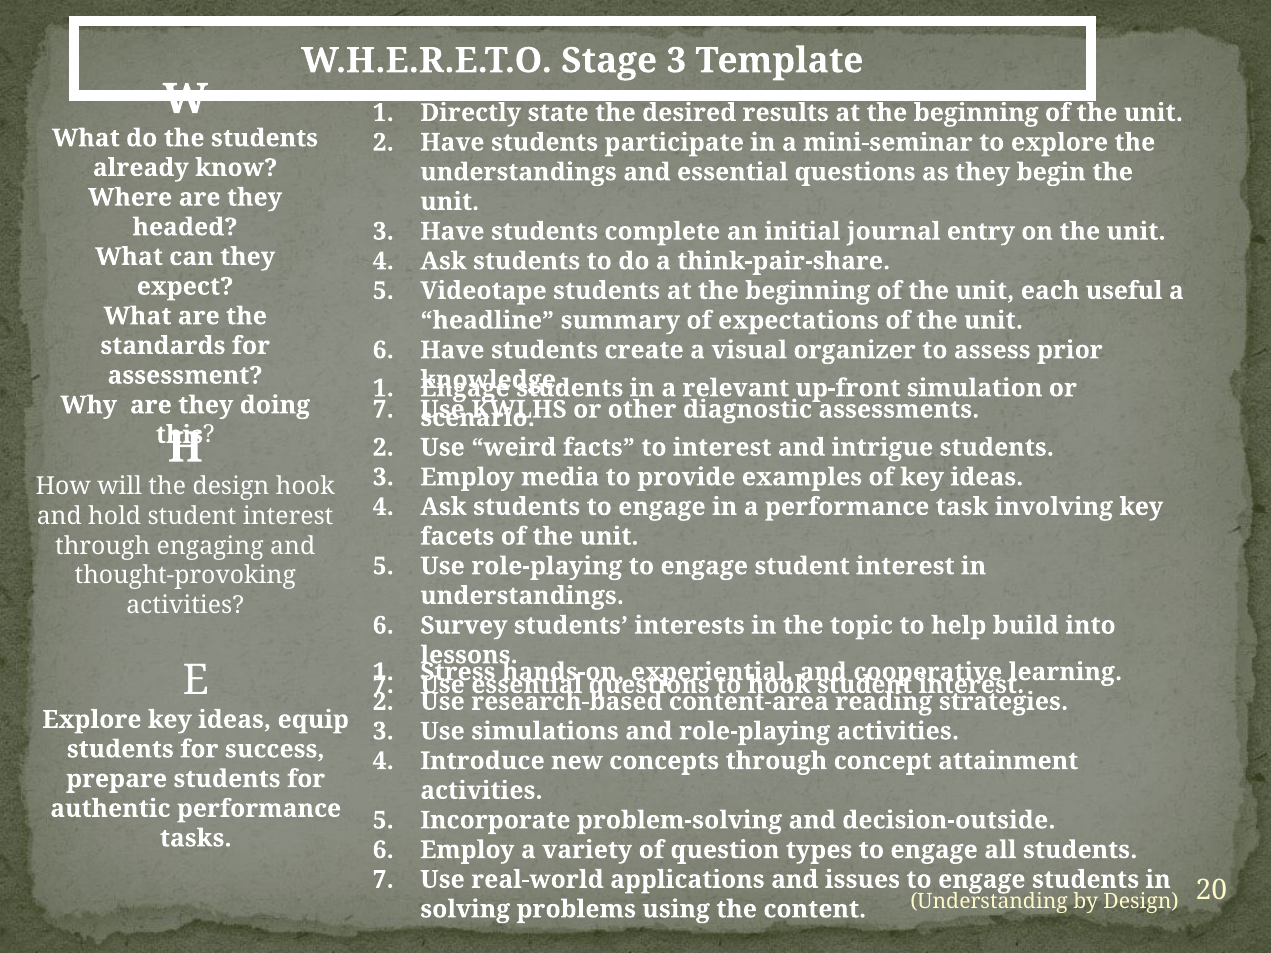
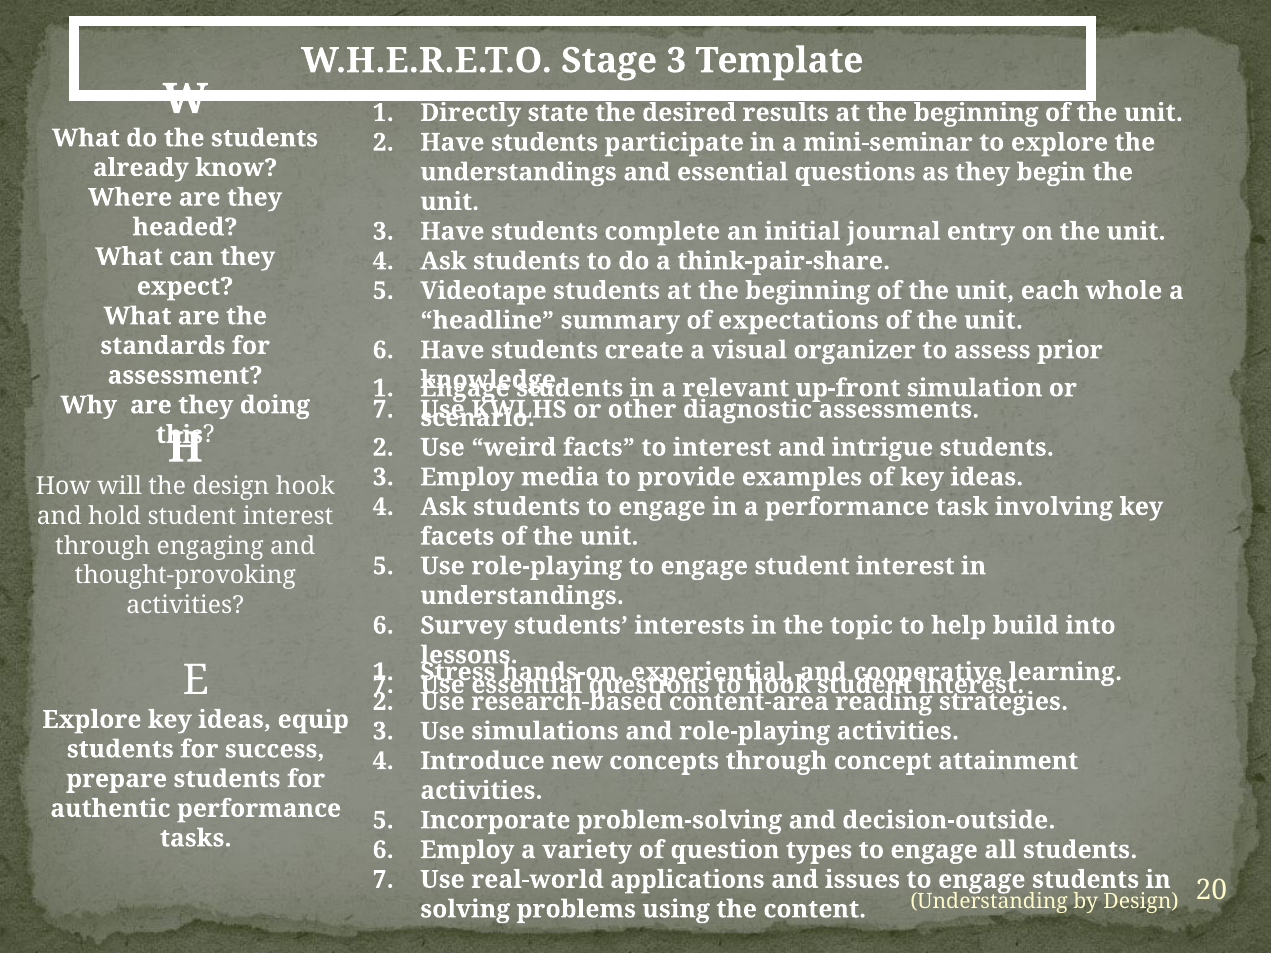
useful: useful -> whole
